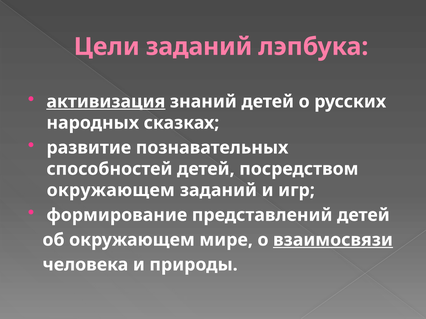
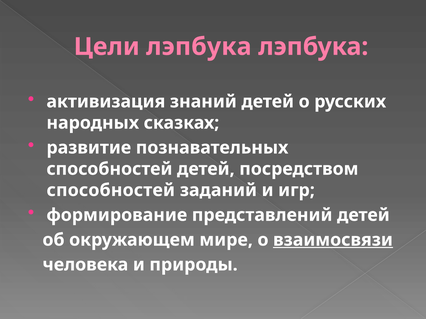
Цели заданий: заданий -> лэпбука
активизация underline: present -> none
окружающем at (111, 190): окружающем -> способностей
